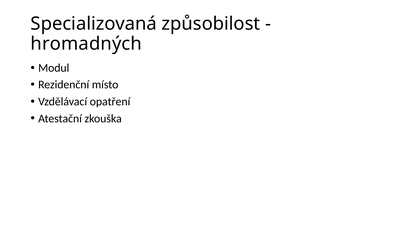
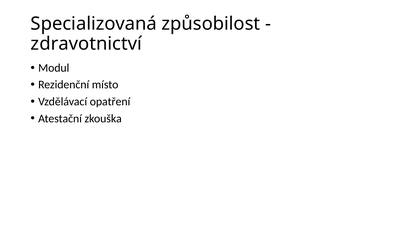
hromadných: hromadných -> zdravotnictví
